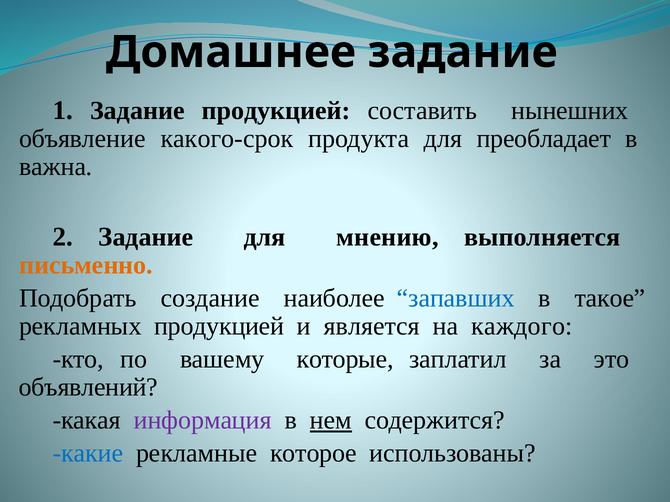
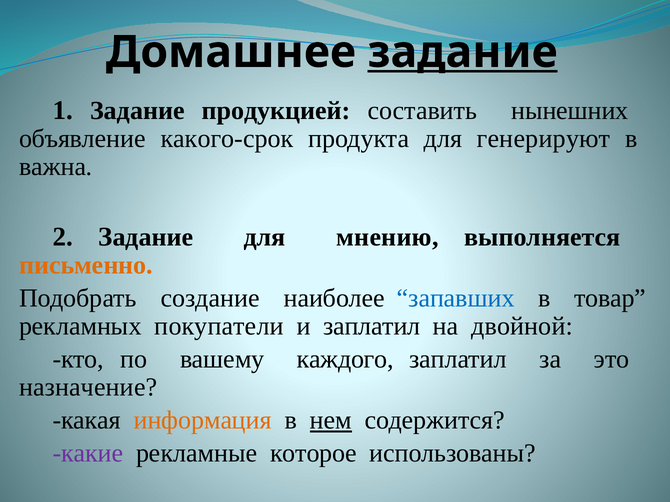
задание at (463, 52) underline: none -> present
преобладает: преобладает -> генерируют
такое: такое -> товар
рекламных продукцией: продукцией -> покупатели
и является: является -> заплатил
каждого: каждого -> двойной
которые: которые -> каждого
объявлений: объявлений -> назначение
информация colour: purple -> orange
какие colour: blue -> purple
